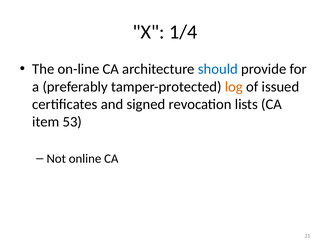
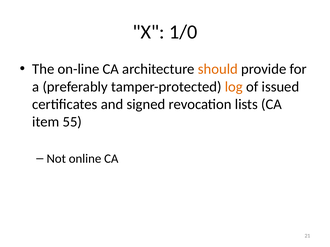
1/4: 1/4 -> 1/0
should colour: blue -> orange
53: 53 -> 55
